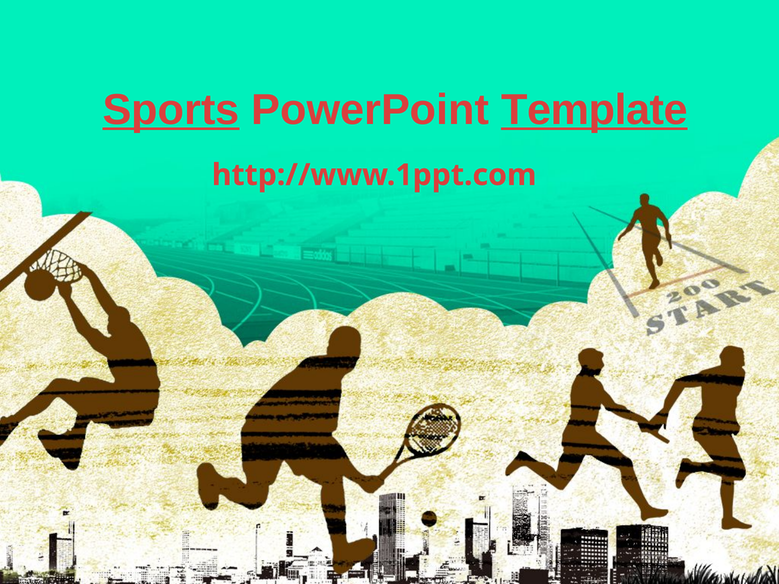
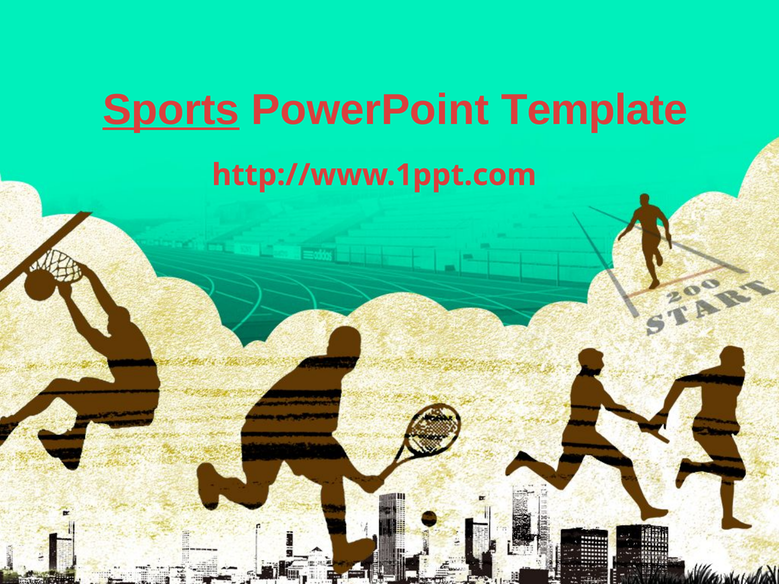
Template underline: present -> none
